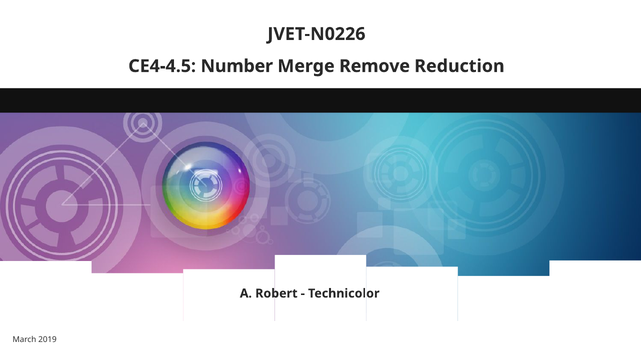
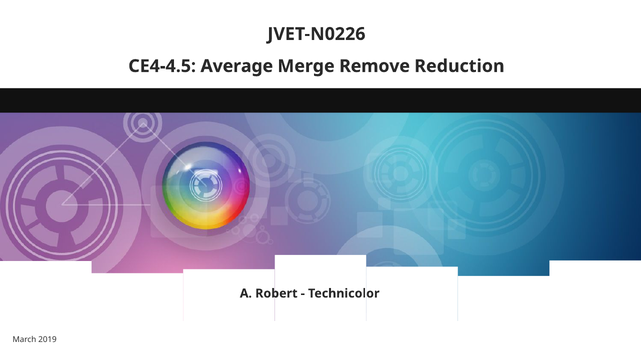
Number: Number -> Average
